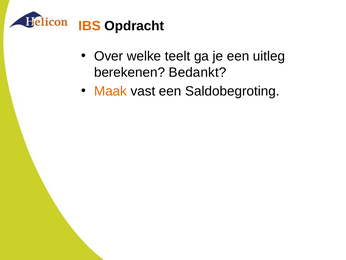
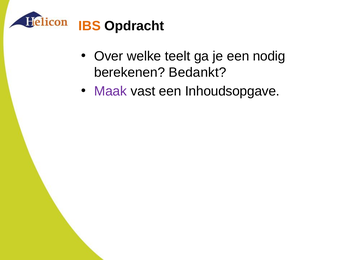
uitleg: uitleg -> nodig
Maak colour: orange -> purple
Saldobegroting: Saldobegroting -> Inhoudsopgave
